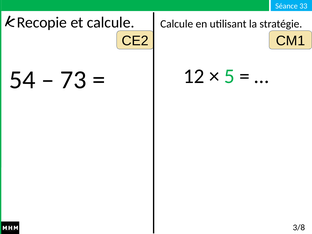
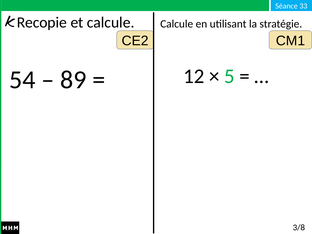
73: 73 -> 89
